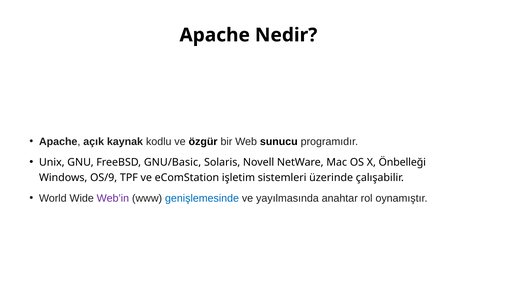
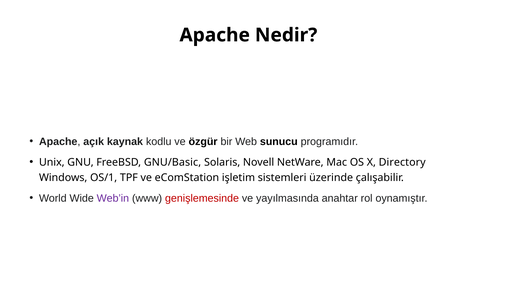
Önbelleği: Önbelleği -> Directory
OS/9: OS/9 -> OS/1
genişlemesinde colour: blue -> red
